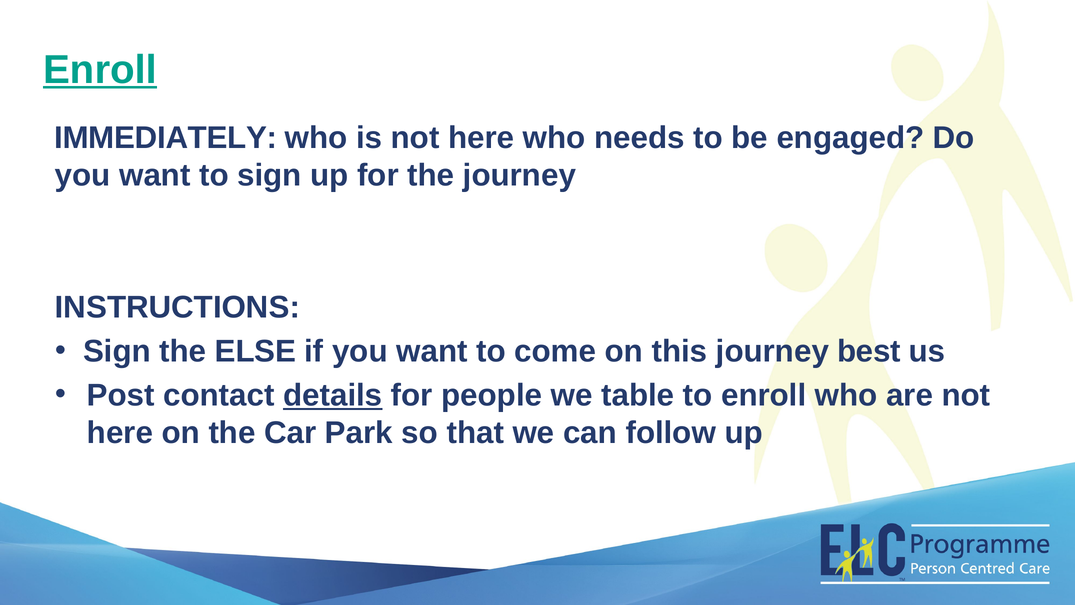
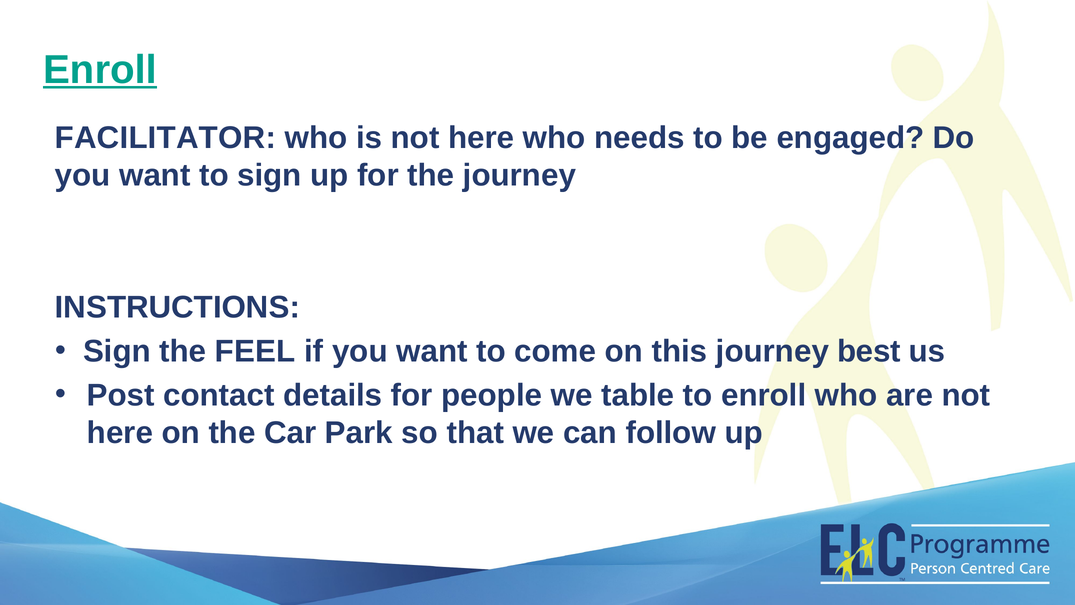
IMMEDIATELY: IMMEDIATELY -> FACILITATOR
ELSE: ELSE -> FEEL
details underline: present -> none
